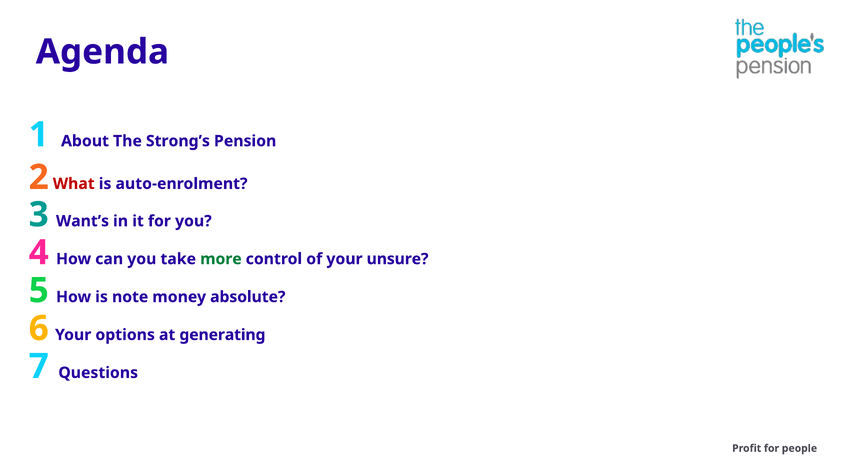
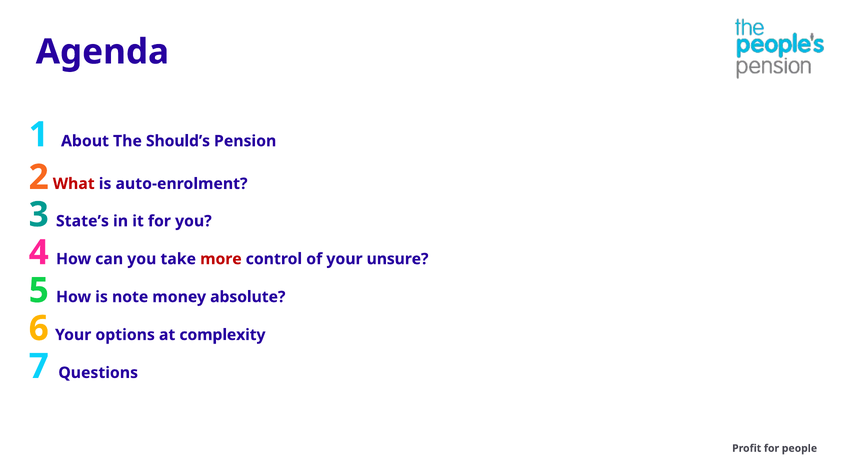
Strong’s: Strong’s -> Should’s
Want’s: Want’s -> State’s
more colour: green -> red
generating: generating -> complexity
